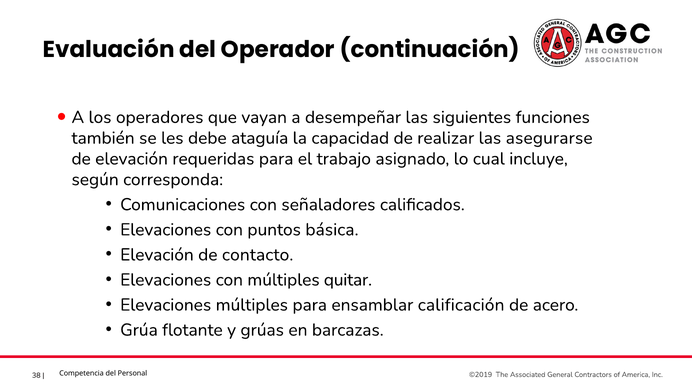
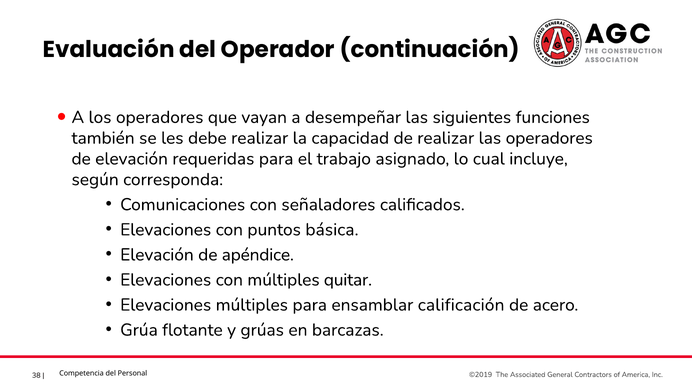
debe ataguía: ataguía -> realizar
las asegurarse: asegurarse -> operadores
contacto: contacto -> apéndice
